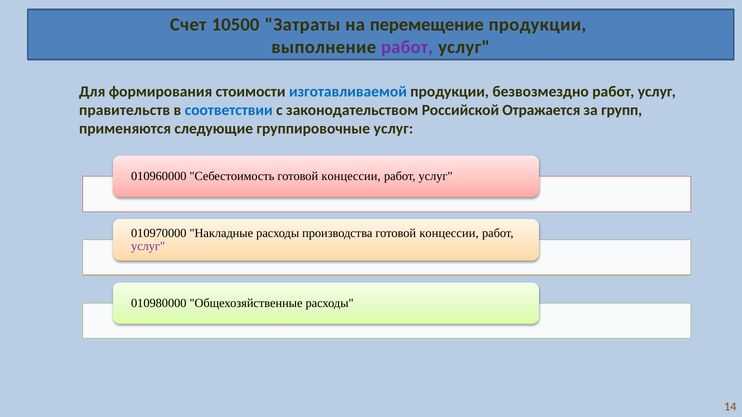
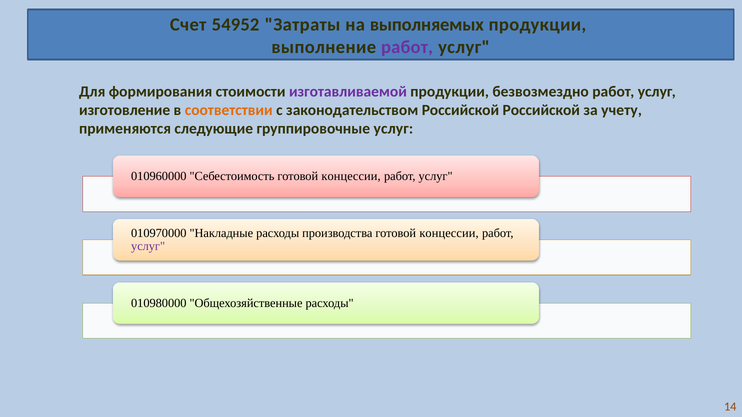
10500: 10500 -> 54952
перемещение: перемещение -> выполняемых
изготавливаемой colour: blue -> purple
правительств: правительств -> изготовление
соответствии colour: blue -> orange
Российской Отражается: Отражается -> Российской
групп: групп -> учету
